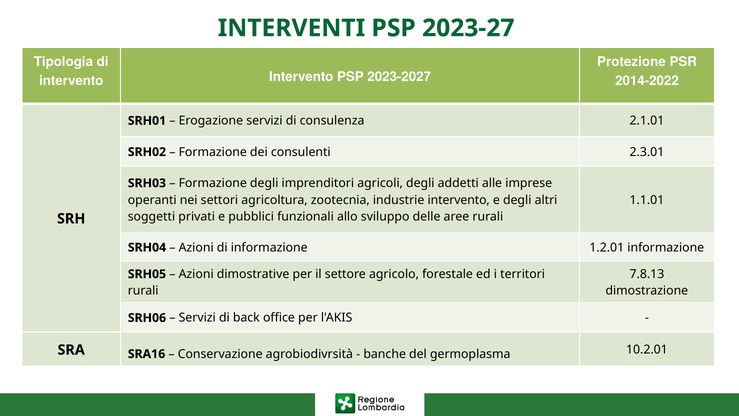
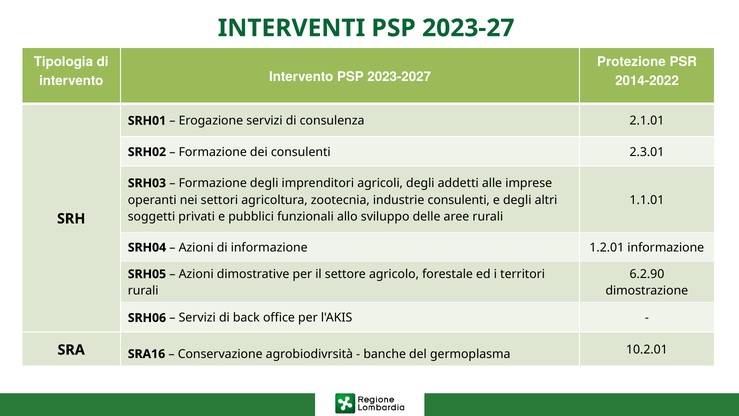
industrie intervento: intervento -> consulenti
7.8.13: 7.8.13 -> 6.2.90
